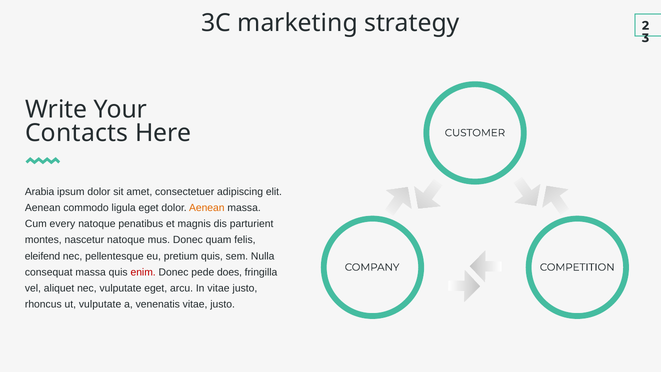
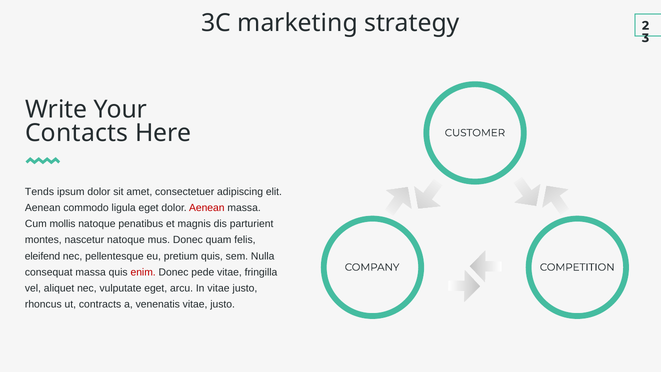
Arabia: Arabia -> Tends
Aenean at (207, 208) colour: orange -> red
every: every -> mollis
pede does: does -> vitae
ut vulputate: vulputate -> contracts
